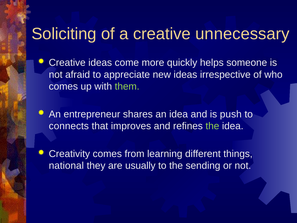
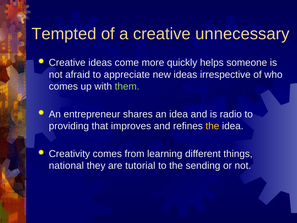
Soliciting: Soliciting -> Tempted
push: push -> radio
connects: connects -> providing
the at (212, 126) colour: light green -> yellow
usually: usually -> tutorial
